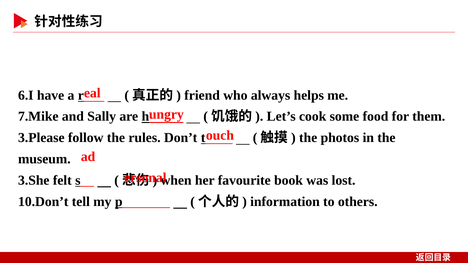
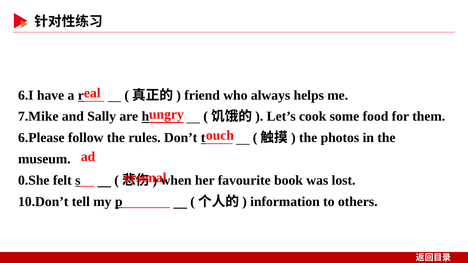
3.Please: 3.Please -> 6.Please
3.She: 3.She -> 0.She
